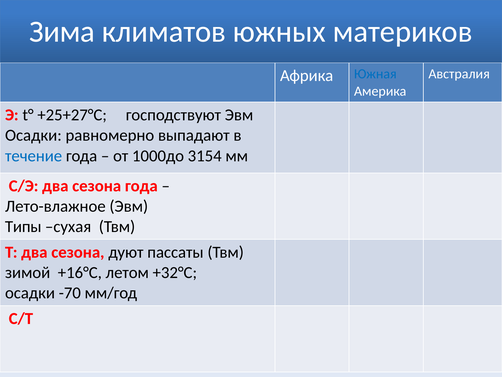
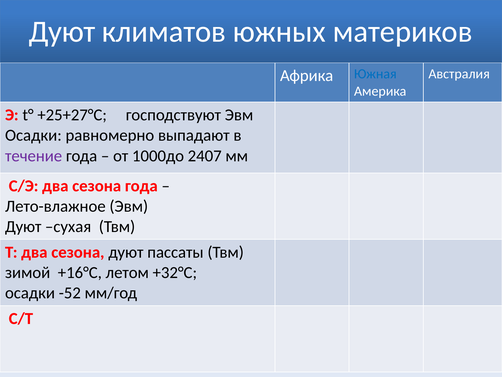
Зима at (62, 32): Зима -> Дуют
течение colour: blue -> purple
3154: 3154 -> 2407
Типы at (23, 226): Типы -> Дуют
-70: -70 -> -52
